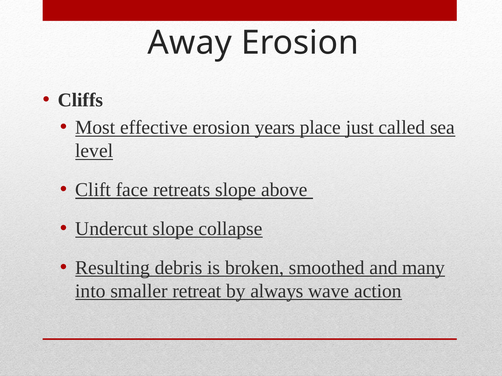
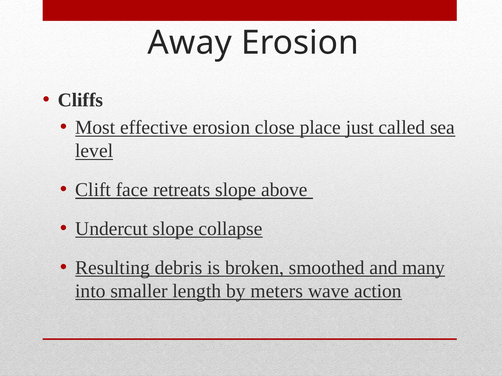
years: years -> close
retreat: retreat -> length
always: always -> meters
